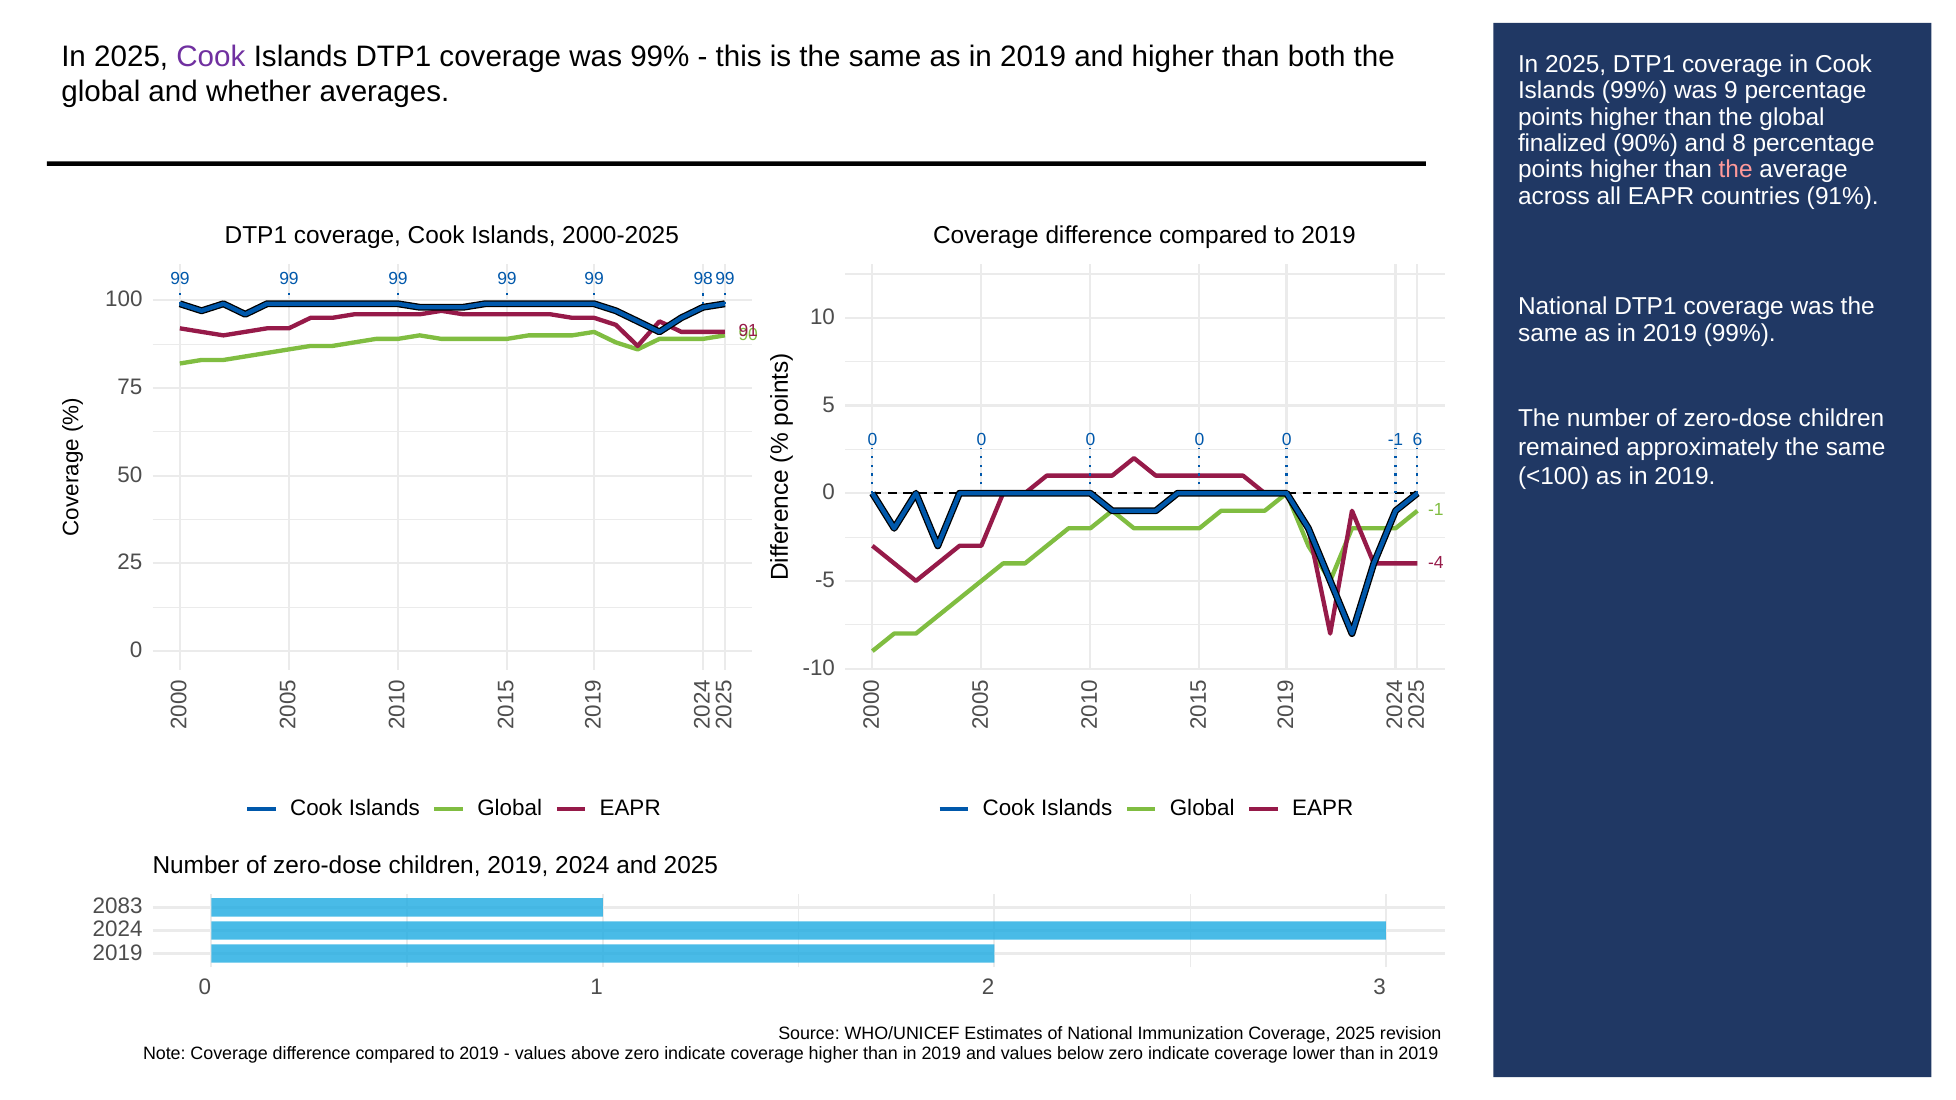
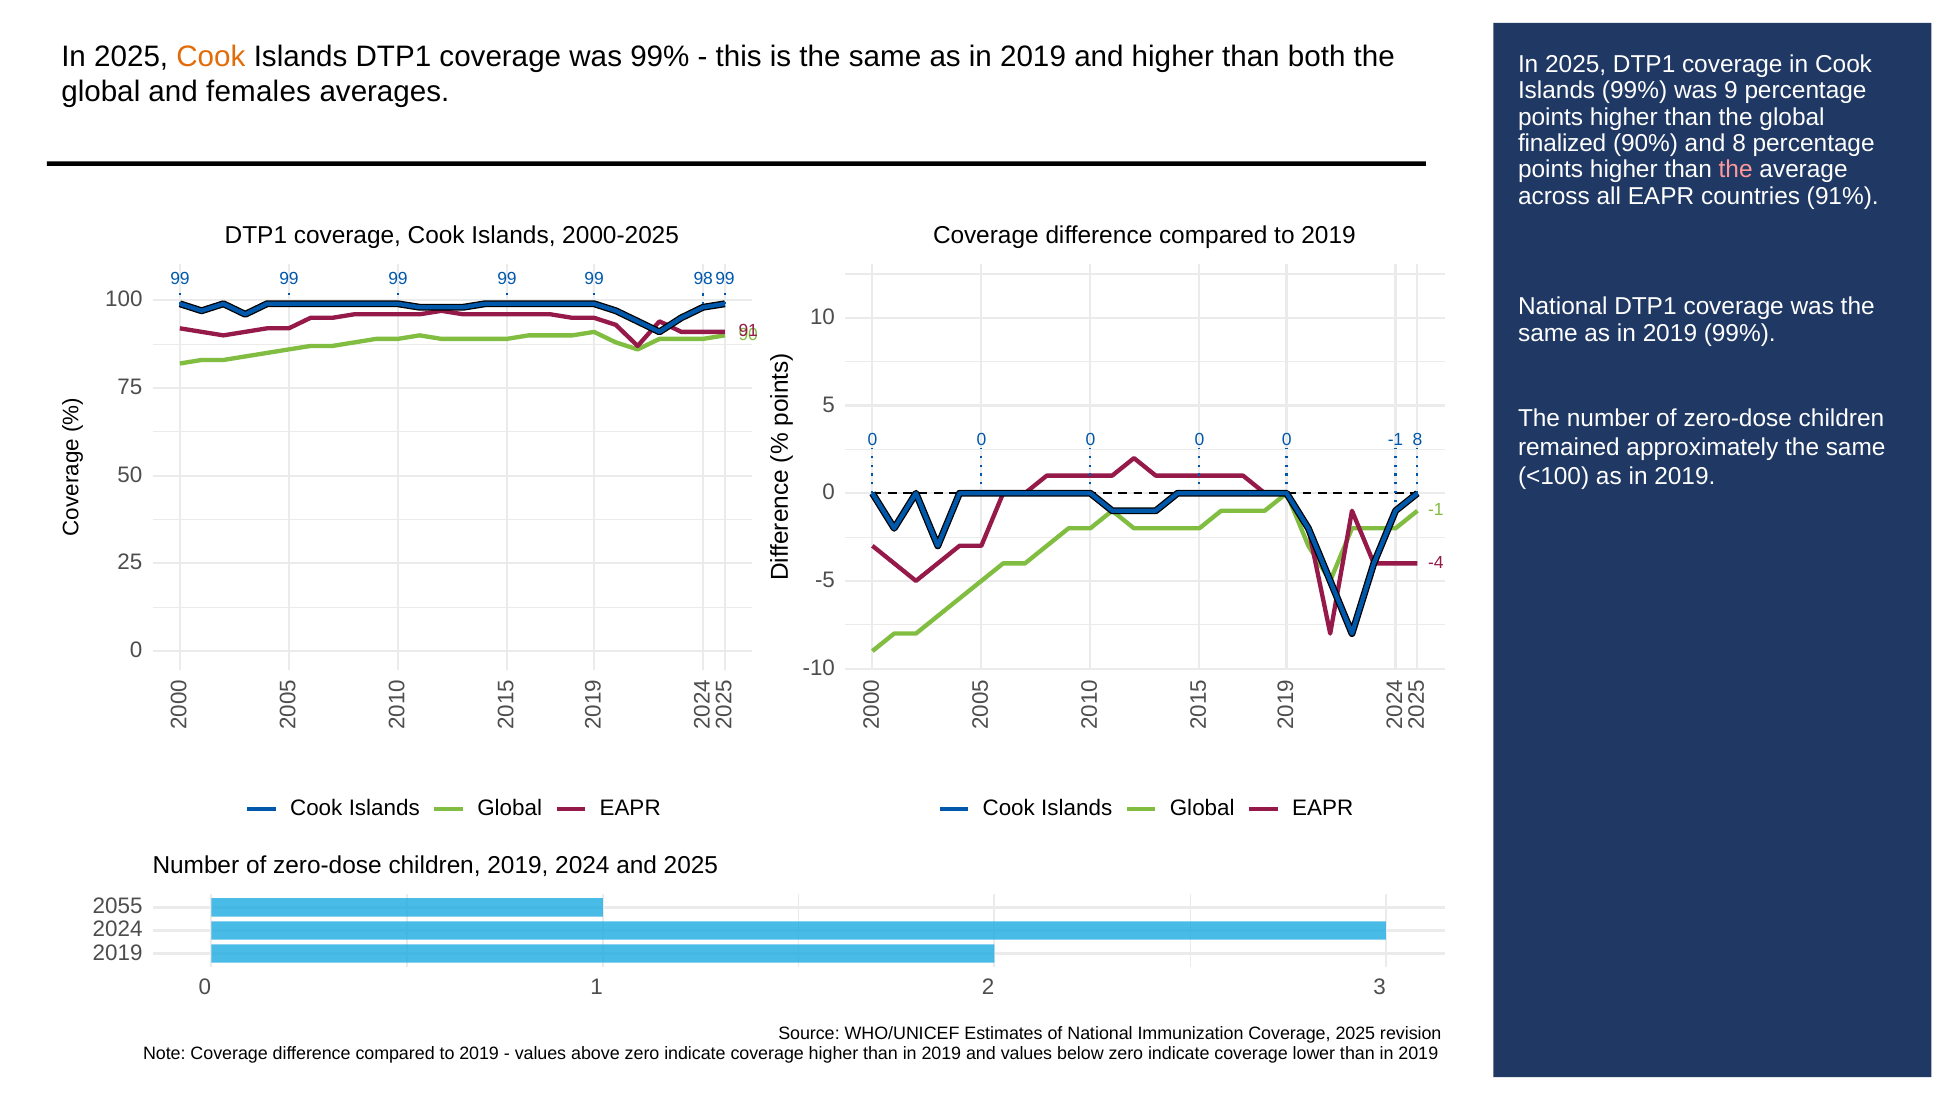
Cook at (211, 56) colour: purple -> orange
whether: whether -> females
-1 6: 6 -> 8
2083: 2083 -> 2055
